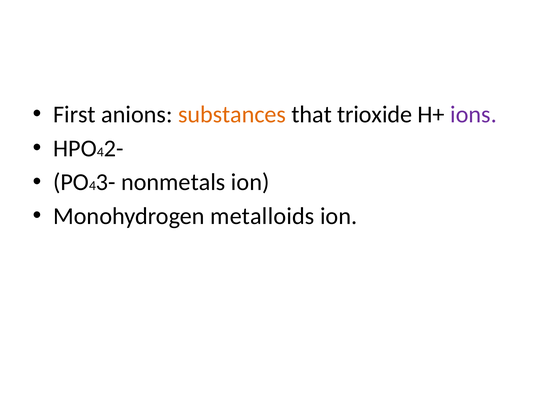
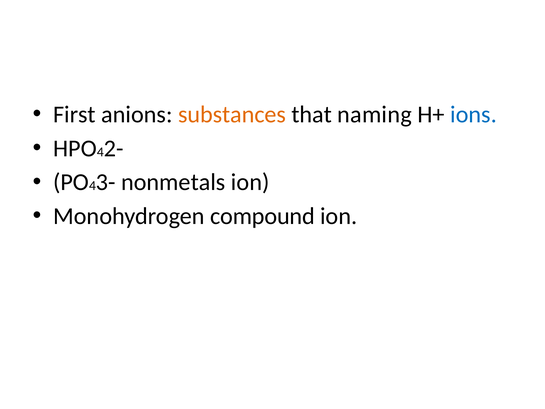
trioxide: trioxide -> naming
ions colour: purple -> blue
metalloids: metalloids -> compound
